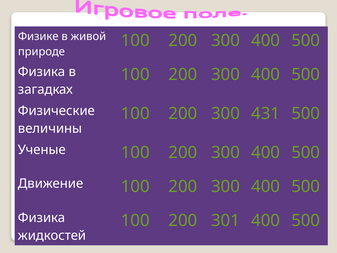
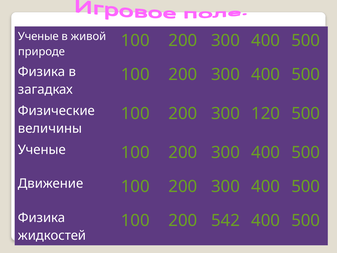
Физике at (38, 36): Физике -> Ученые
431: 431 -> 120
301: 301 -> 542
